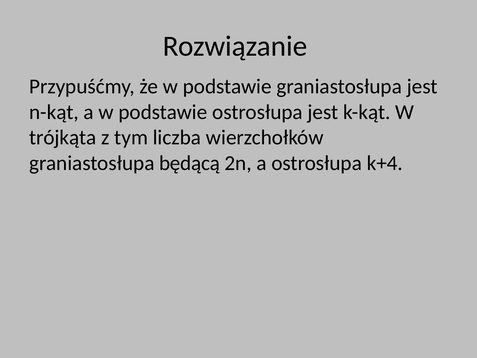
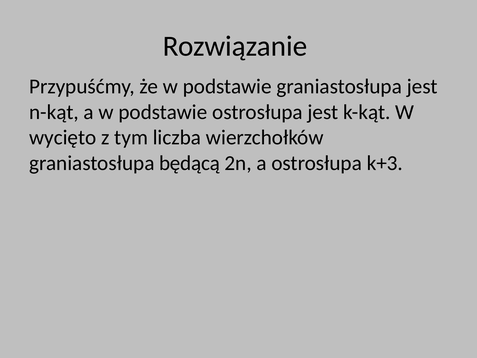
trójkąta: trójkąta -> wycięto
k+4: k+4 -> k+3
